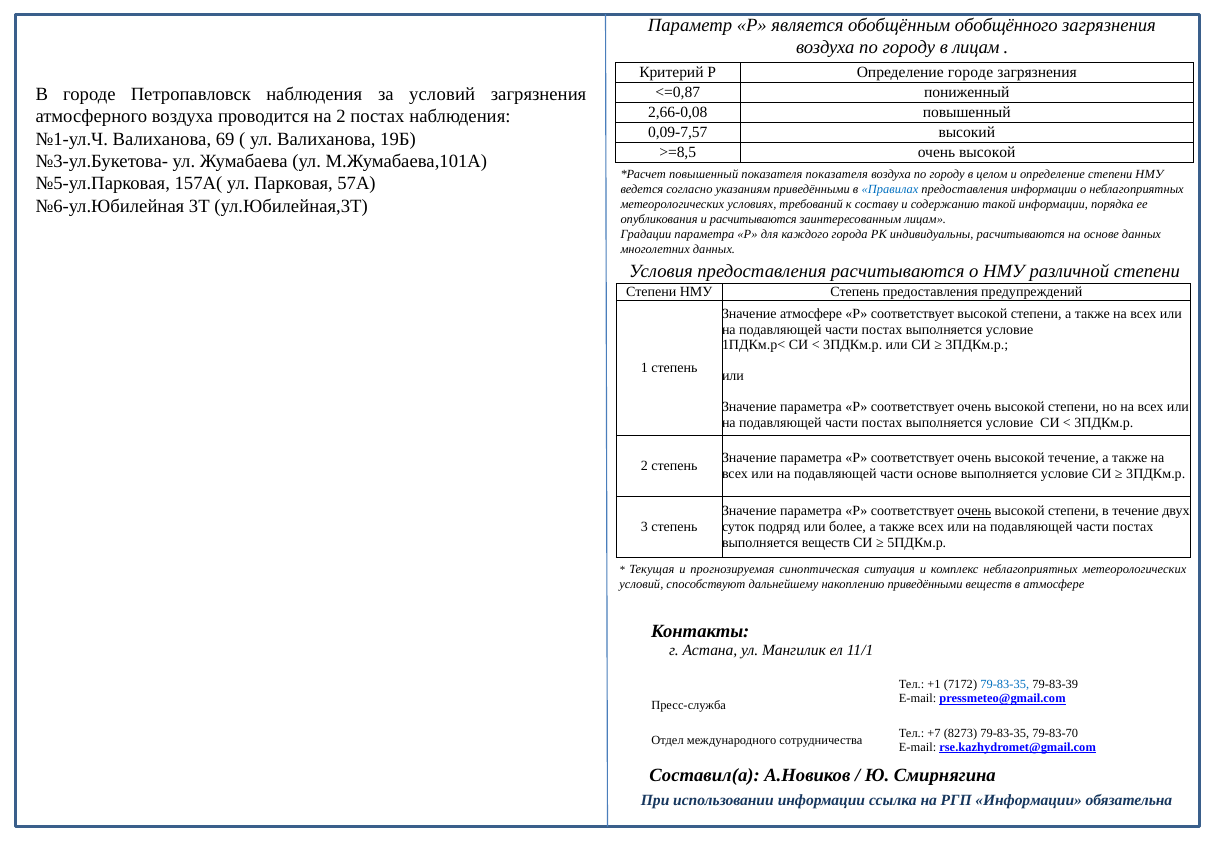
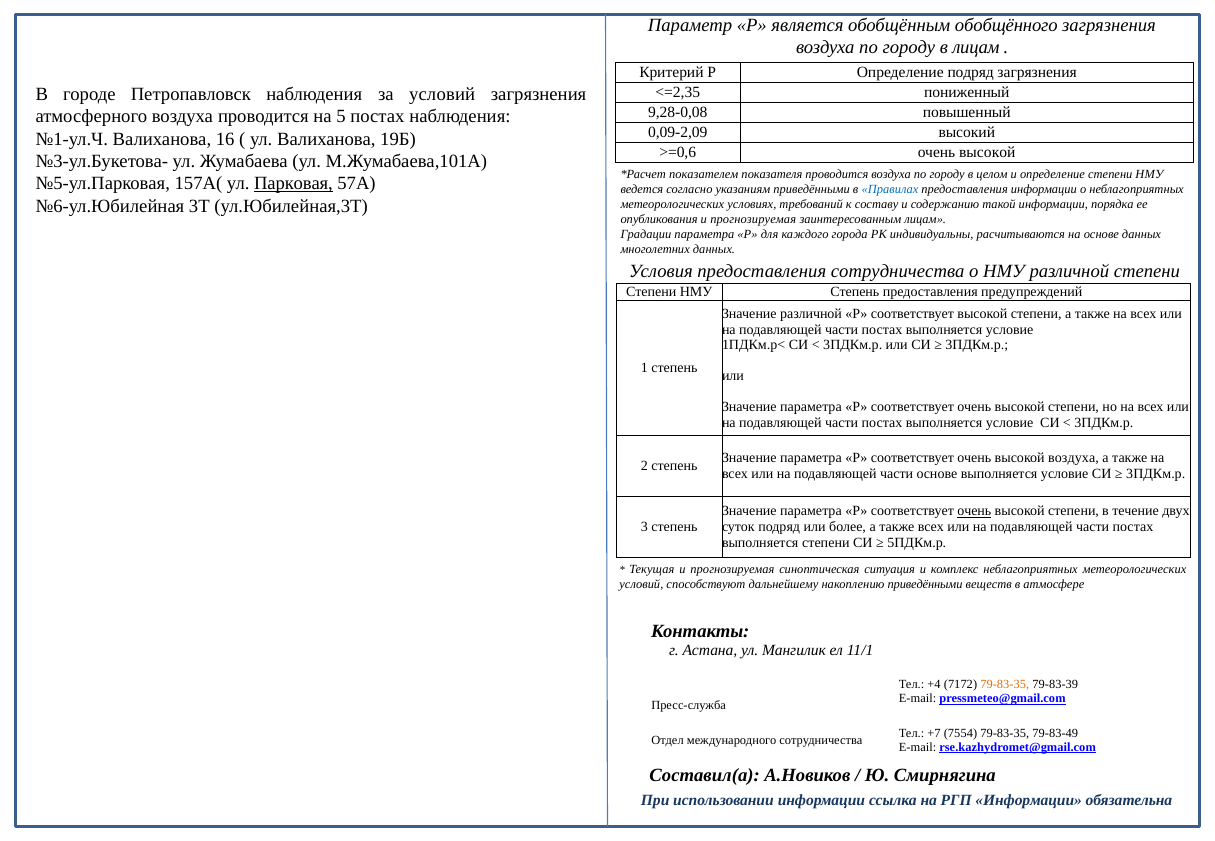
Определение городе: городе -> подряд
<=0,87: <=0,87 -> <=2,35
2,66-0,08: 2,66-0,08 -> 9,28-0,08
на 2: 2 -> 5
0,09-7,57: 0,09-7,57 -> 0,09-2,09
69: 69 -> 16
>=8,5: >=8,5 -> >=0,6
повышенный at (704, 175): повышенный -> показателем
показателя показателя: показателя -> проводится
Парковая underline: none -> present
опубликования и расчитываются: расчитываются -> прогнозируемая
предоставления расчитываются: расчитываются -> сотрудничества
Значение атмосфере: атмосфере -> различной
высокой течение: течение -> воздуха
выполняется веществ: веществ -> степени
+1: +1 -> +4
79-83-35 at (1005, 685) colour: blue -> orange
8273: 8273 -> 7554
79-83-70: 79-83-70 -> 79-83-49
